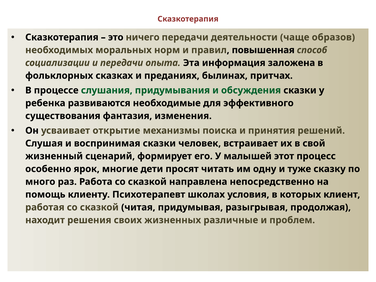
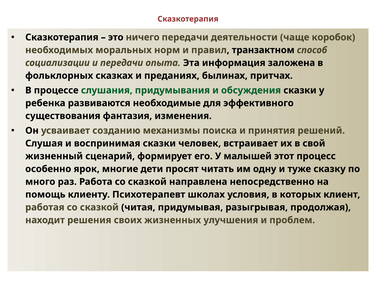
образов: образов -> коробок
повышенная: повышенная -> транзактном
открытие: открытие -> созданию
различные: различные -> улучшения
